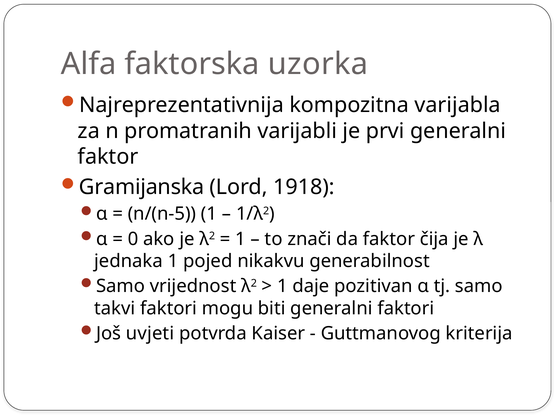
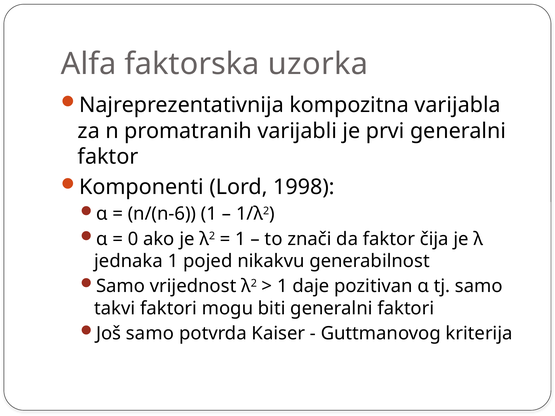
Gramijanska: Gramijanska -> Komponenti
1918: 1918 -> 1998
n/(n-5: n/(n-5 -> n/(n-6
Još uvjeti: uvjeti -> samo
